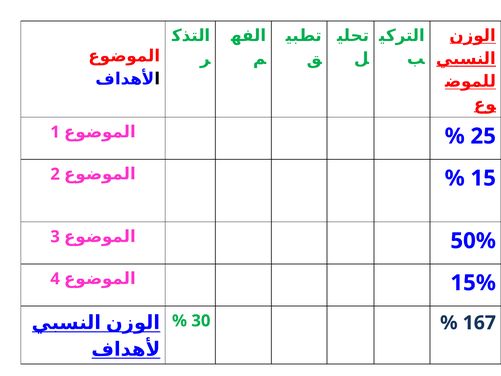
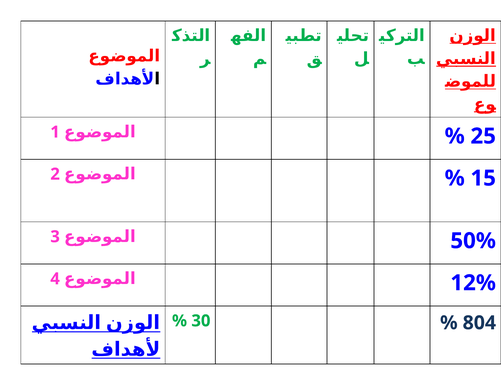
15%: 15% -> 12%
167: 167 -> 804
